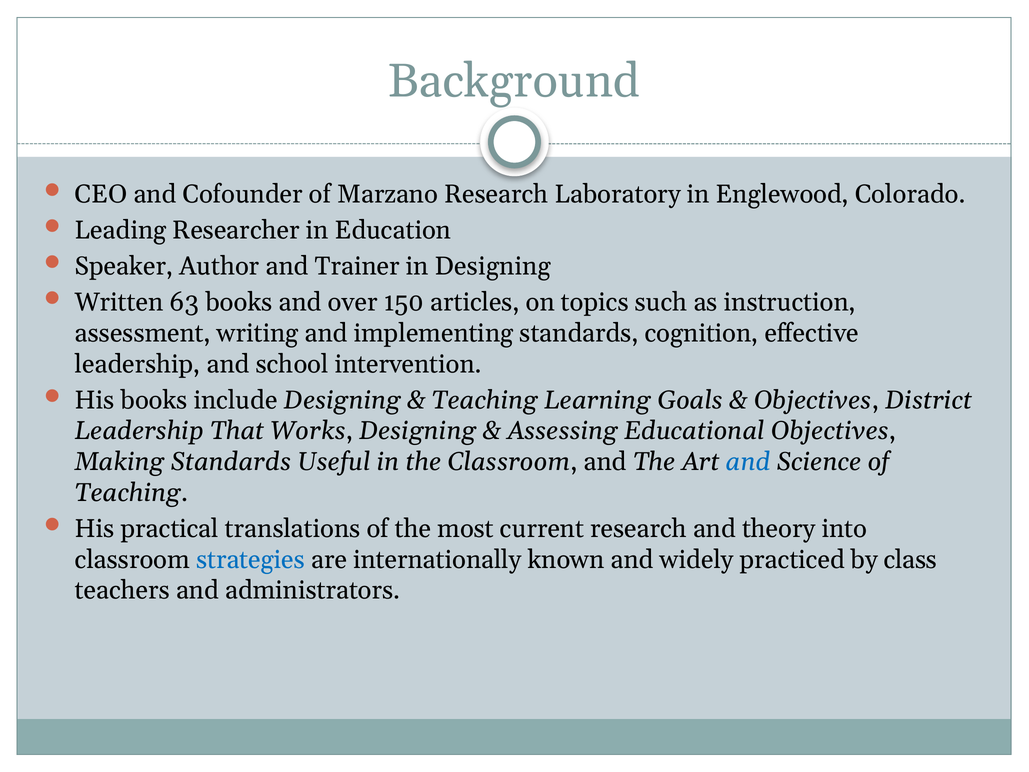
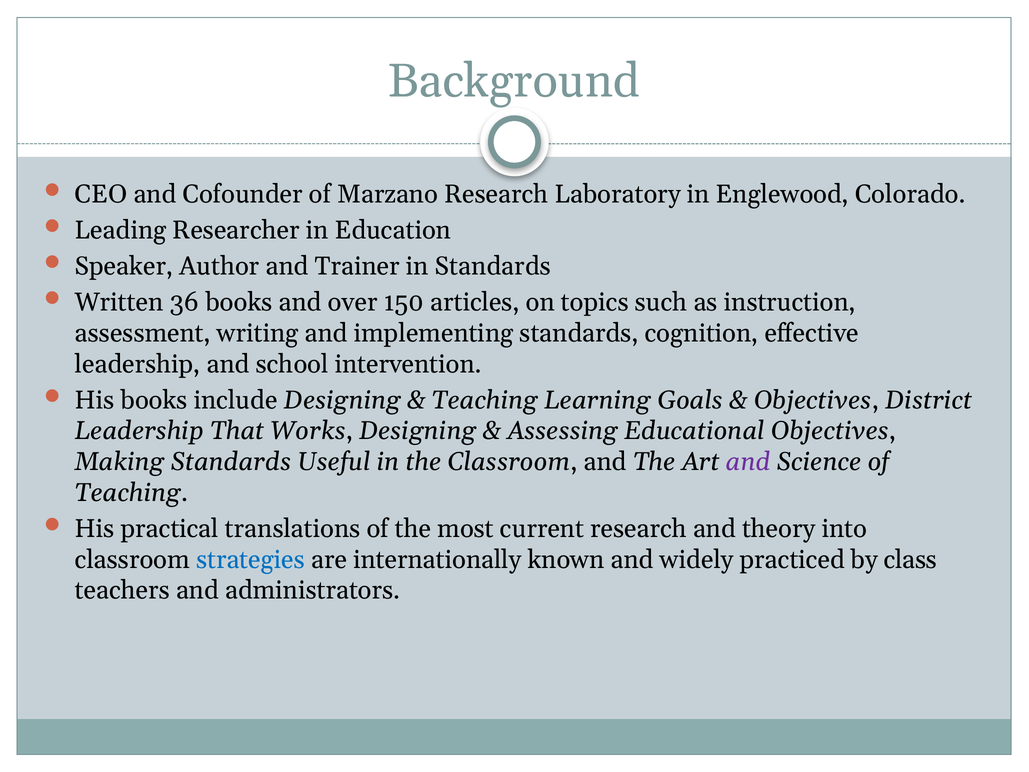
in Designing: Designing -> Standards
63: 63 -> 36
and at (748, 462) colour: blue -> purple
